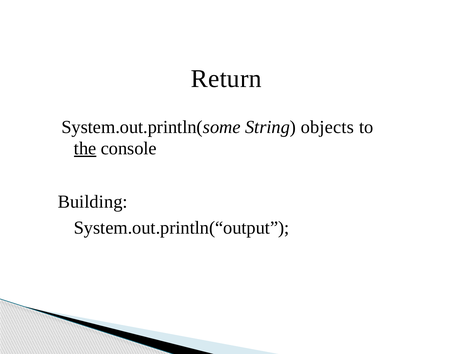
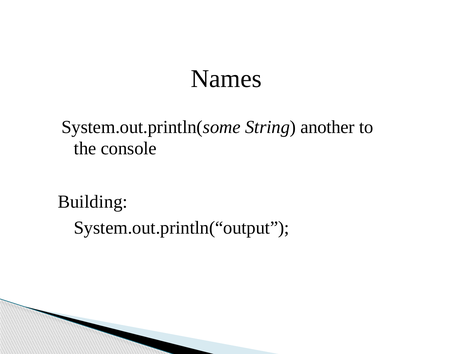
Return: Return -> Names
objects: objects -> another
the underline: present -> none
